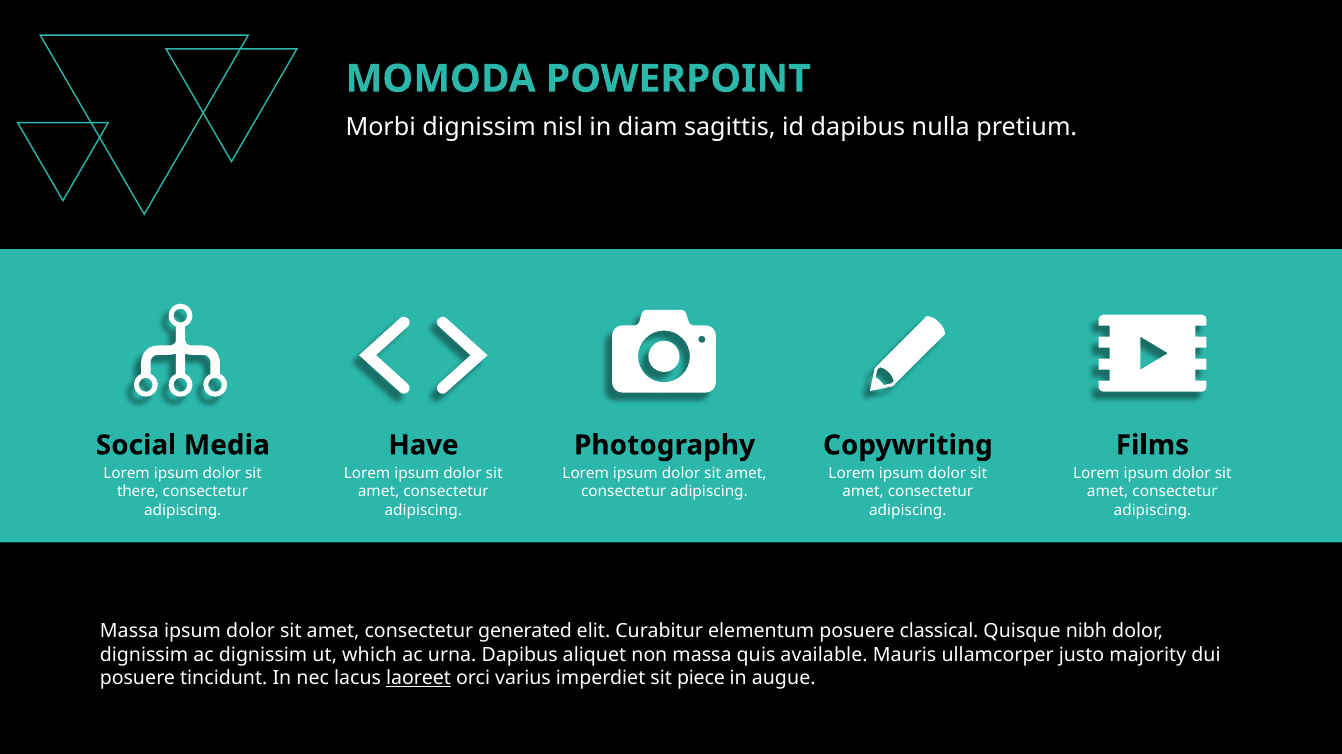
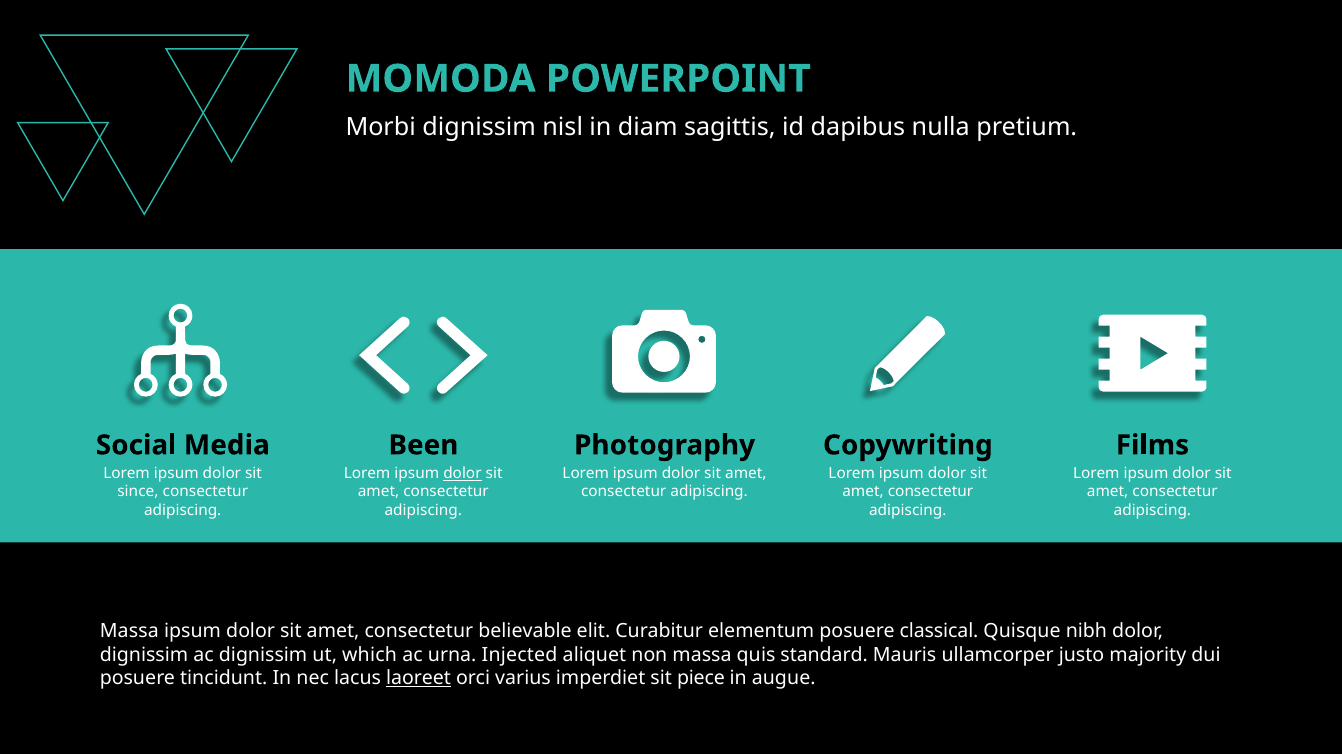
Have: Have -> Been
dolor at (462, 474) underline: none -> present
there: there -> since
generated: generated -> believable
urna Dapibus: Dapibus -> Injected
available: available -> standard
